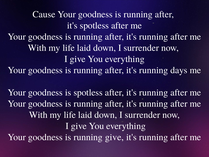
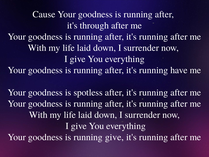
it's spotless: spotless -> through
days: days -> have
